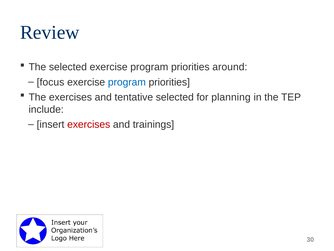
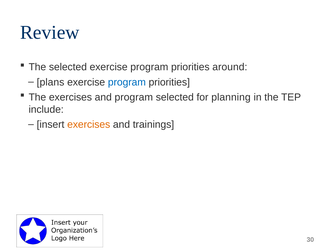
focus: focus -> plans
and tentative: tentative -> program
exercises at (89, 124) colour: red -> orange
